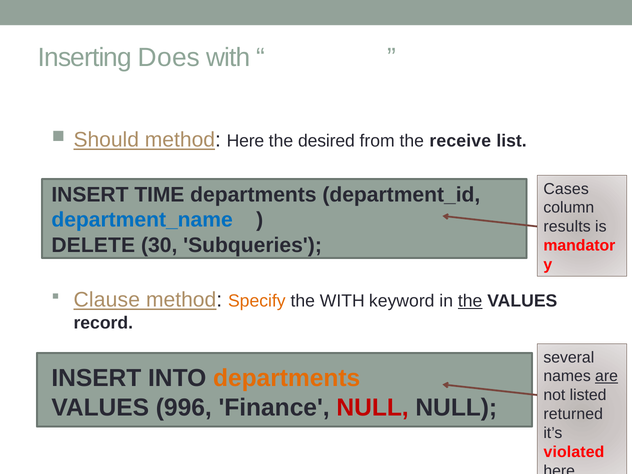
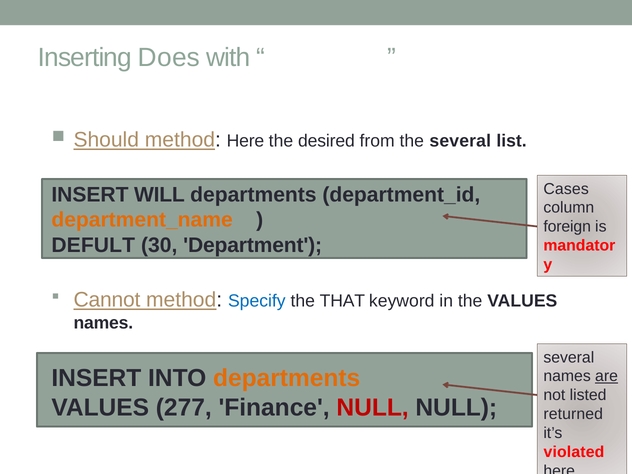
the receive: receive -> several
TIME: TIME -> WILL
department_name colour: blue -> orange
results: results -> foreign
DELETE: DELETE -> DEFULT
Subqueries: Subqueries -> Department
Clause: Clause -> Cannot
Specify colour: orange -> blue
the WITH: WITH -> THAT
the at (470, 301) underline: present -> none
record at (103, 323): record -> names
996: 996 -> 277
